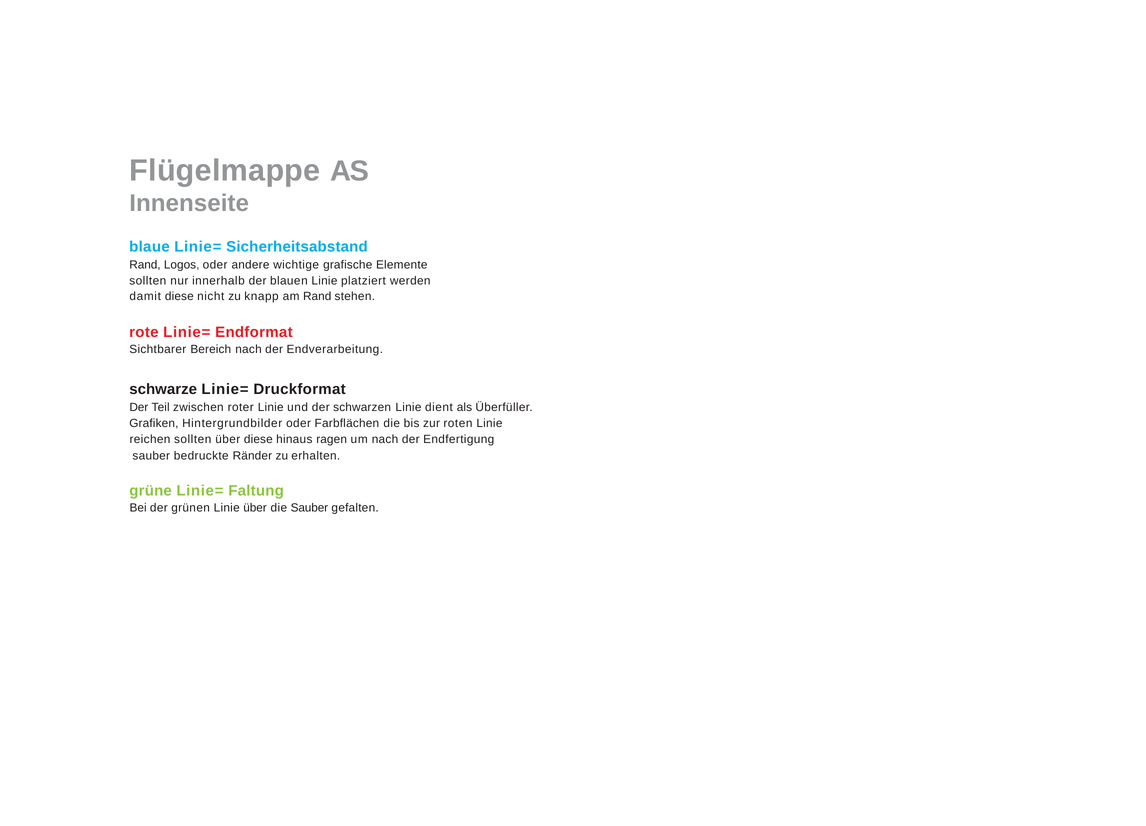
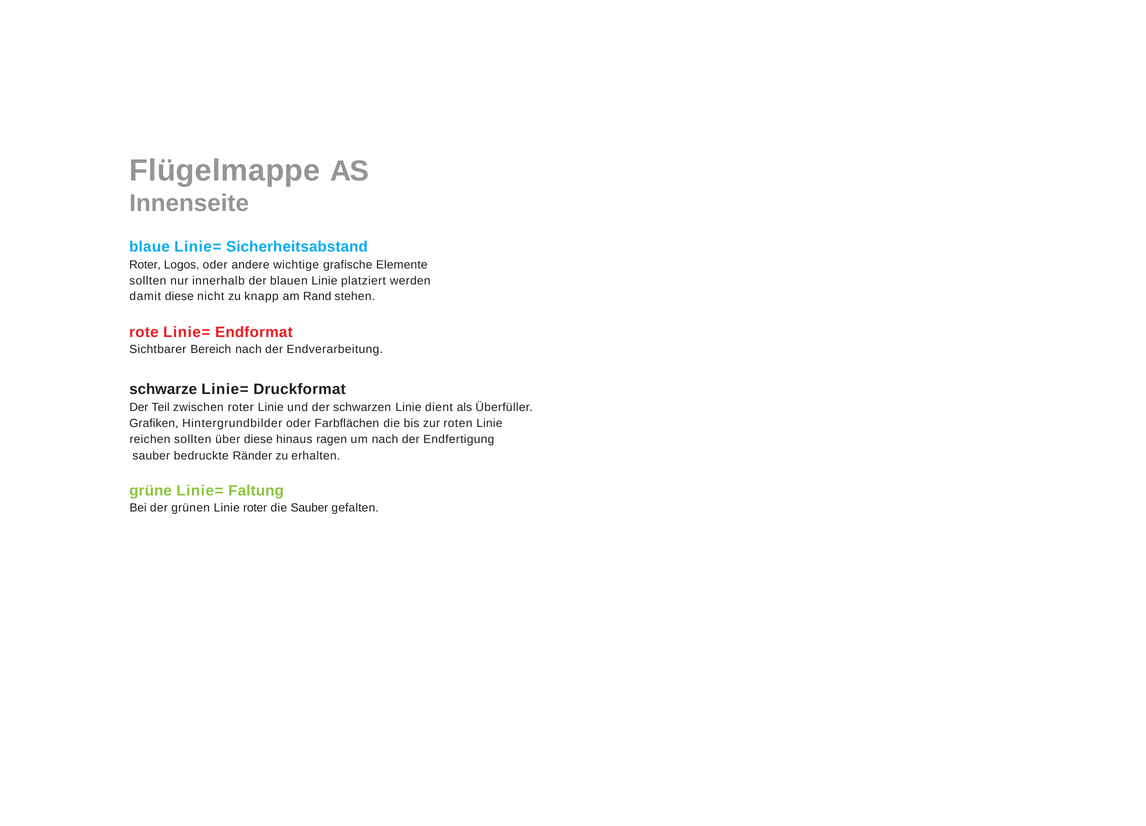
Rand at (145, 265): Rand -> Roter
Linie über: über -> roter
